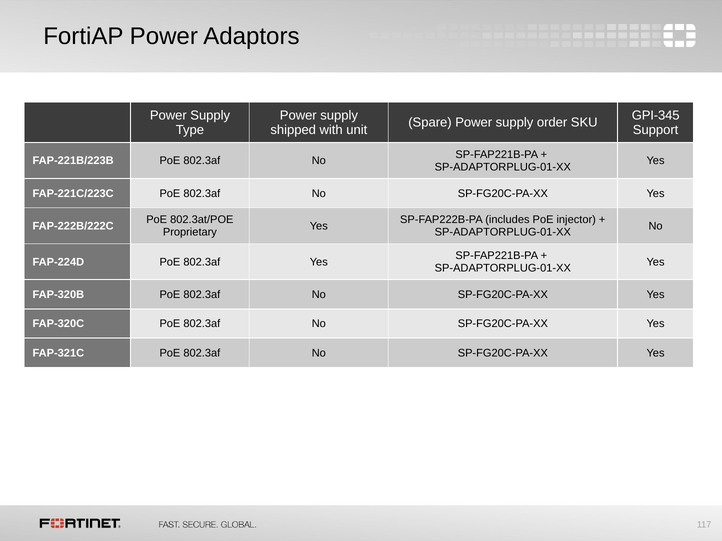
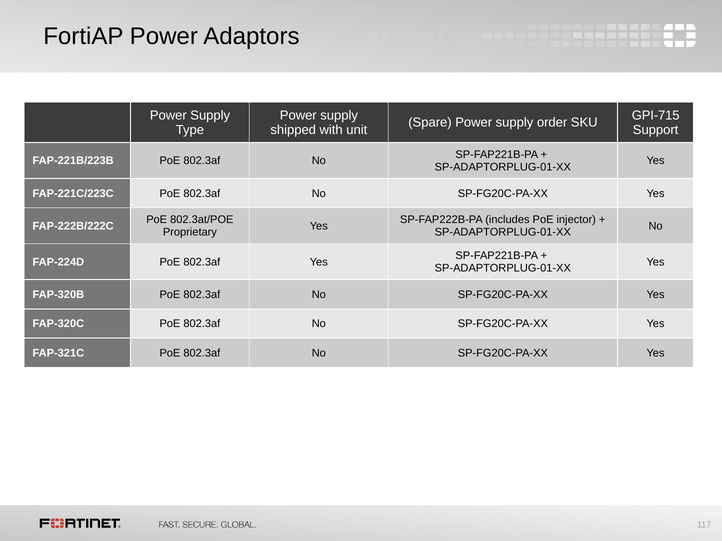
GPI-345: GPI-345 -> GPI-715
